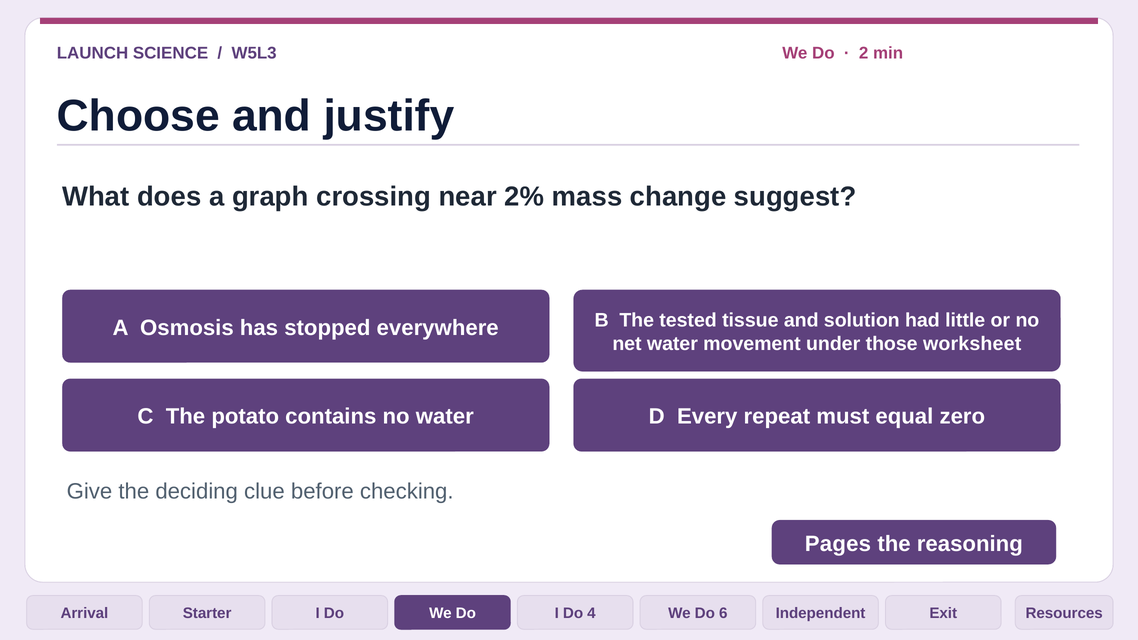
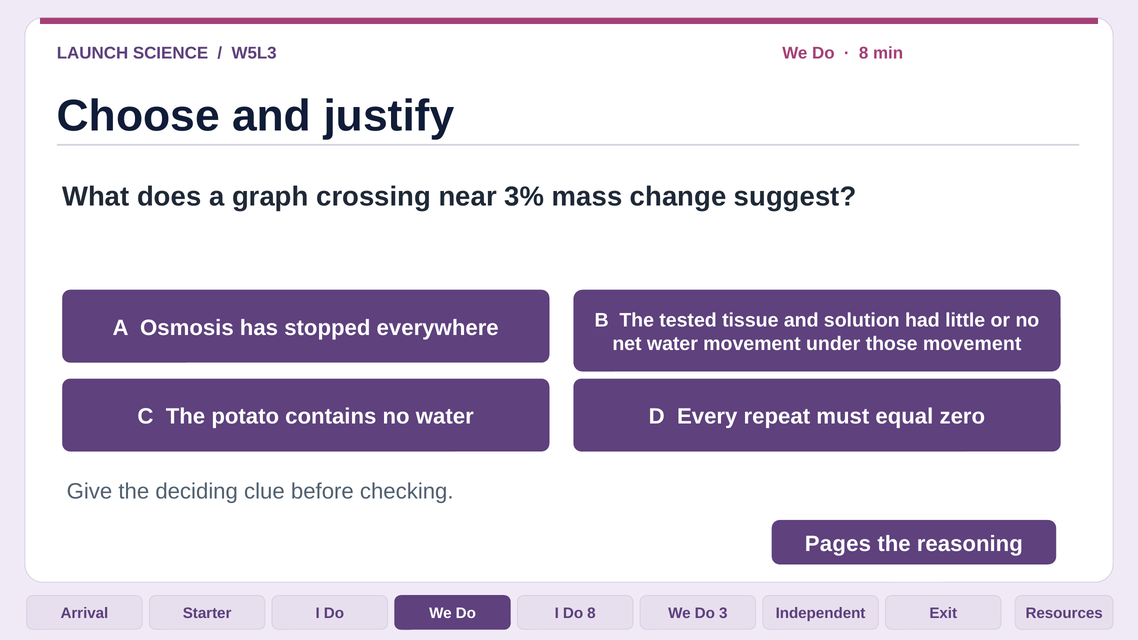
2 at (864, 53): 2 -> 8
2%: 2% -> 3%
those worksheet: worksheet -> movement
Do 4: 4 -> 8
6: 6 -> 3
